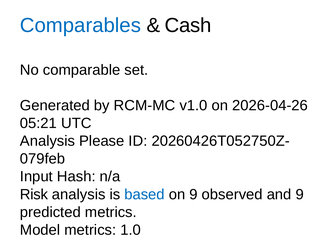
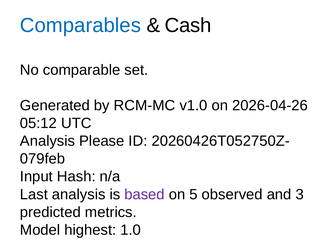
05:21: 05:21 -> 05:12
Risk: Risk -> Last
based colour: blue -> purple
on 9: 9 -> 5
and 9: 9 -> 3
Model metrics: metrics -> highest
